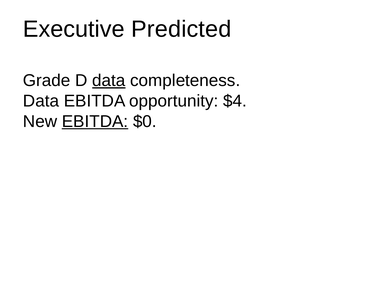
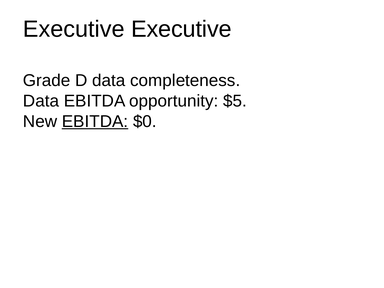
Executive Predicted: Predicted -> Executive
data at (109, 81) underline: present -> none
$4: $4 -> $5
